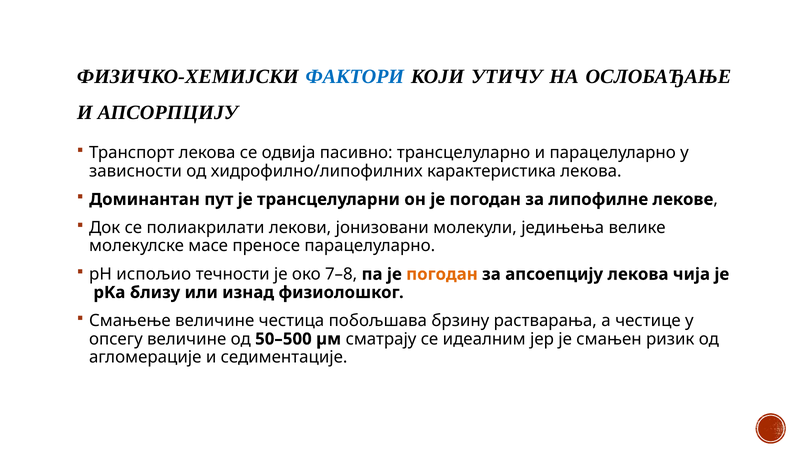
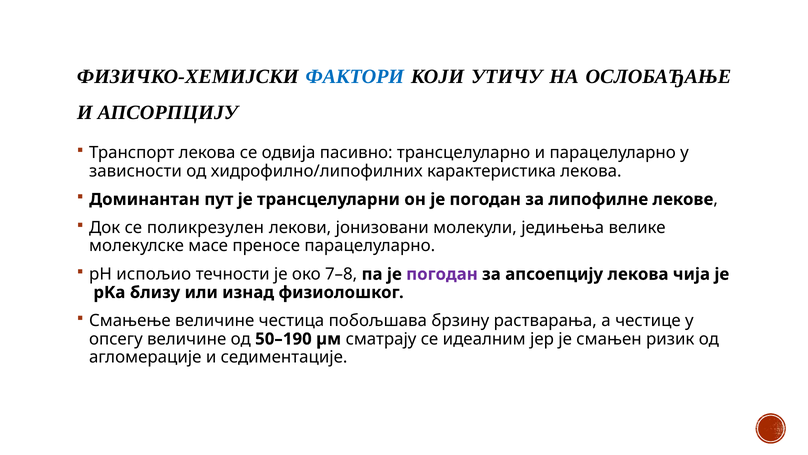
полиакрилати: полиакрилати -> поликрезулен
погодан at (442, 274) colour: orange -> purple
50–500: 50–500 -> 50–190
